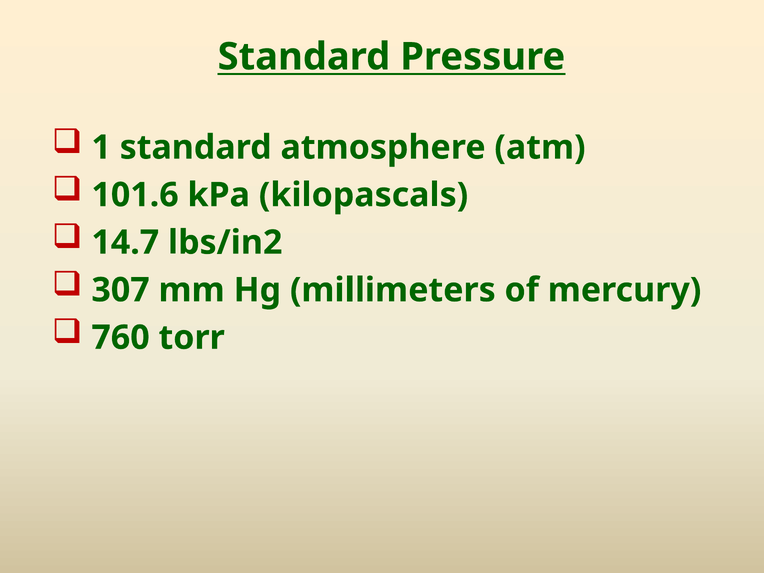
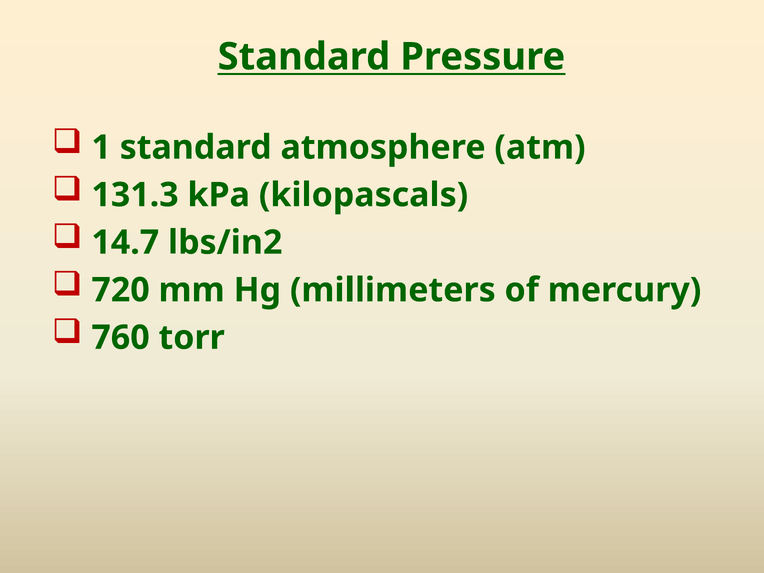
101.6: 101.6 -> 131.3
307: 307 -> 720
